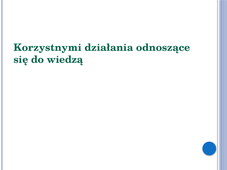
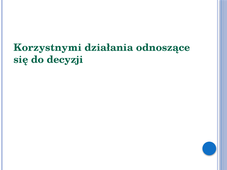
wiedzą: wiedzą -> decyzji
